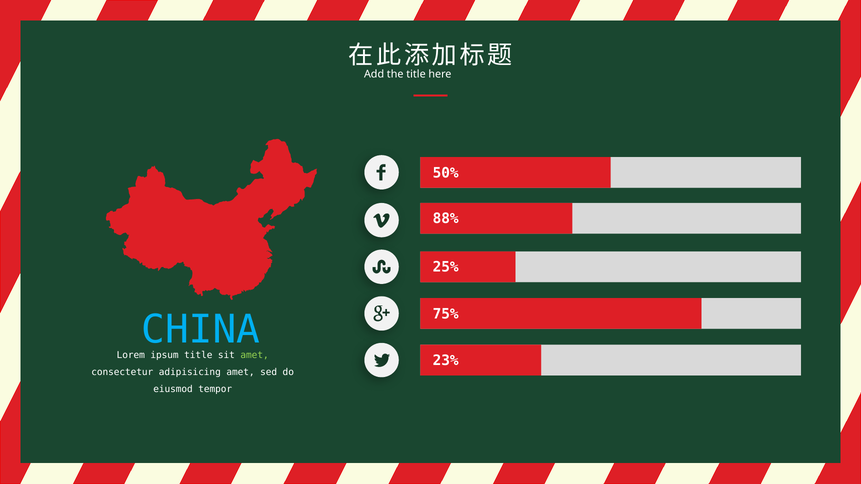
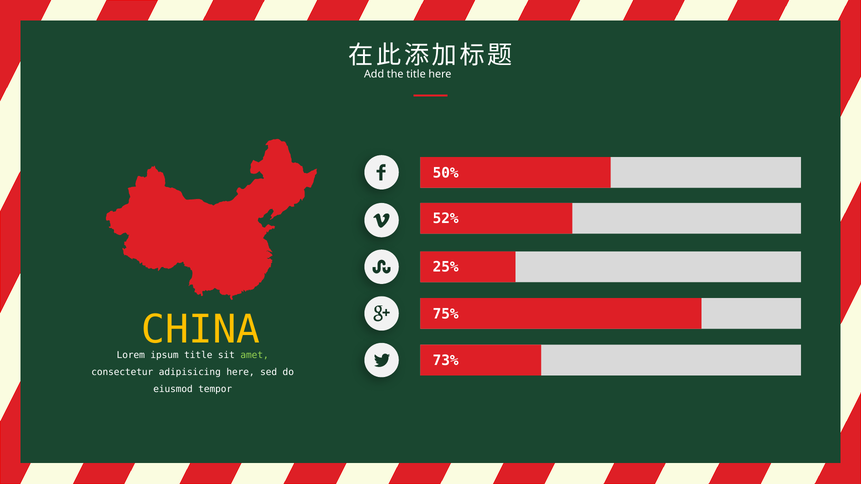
88%: 88% -> 52%
CHINA colour: light blue -> yellow
23%: 23% -> 73%
adipisicing amet: amet -> here
